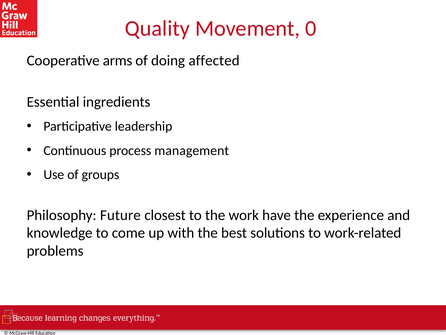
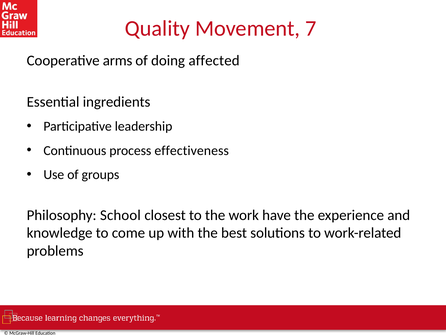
0: 0 -> 7
management: management -> effectiveness
Future: Future -> School
